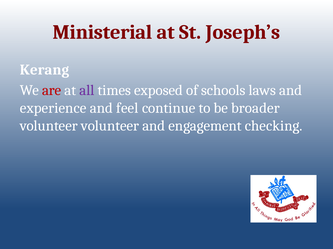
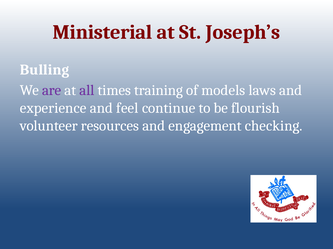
Kerang: Kerang -> Bulling
are colour: red -> purple
exposed: exposed -> training
schools: schools -> models
broader: broader -> flourish
volunteer volunteer: volunteer -> resources
